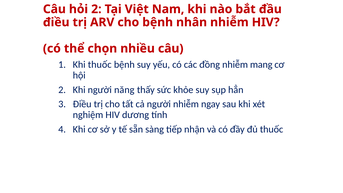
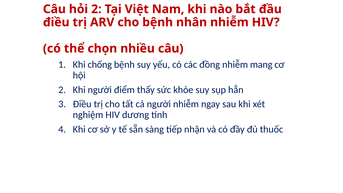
Khi thuốc: thuốc -> chống
năng: năng -> điểm
